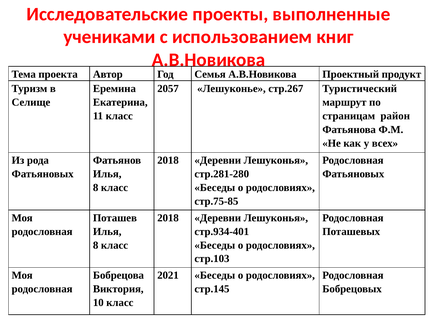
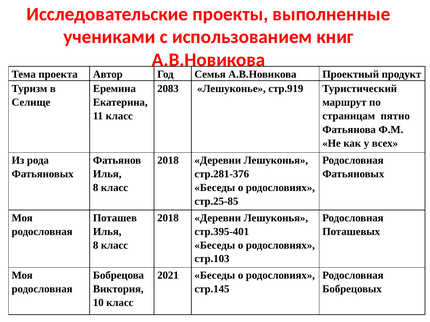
2057: 2057 -> 2083
стр.267: стр.267 -> стр.919
район: район -> пятно
стр.281-280: стр.281-280 -> стр.281-376
стр.75-85: стр.75-85 -> стр.25-85
стр.934-401: стр.934-401 -> стр.395-401
